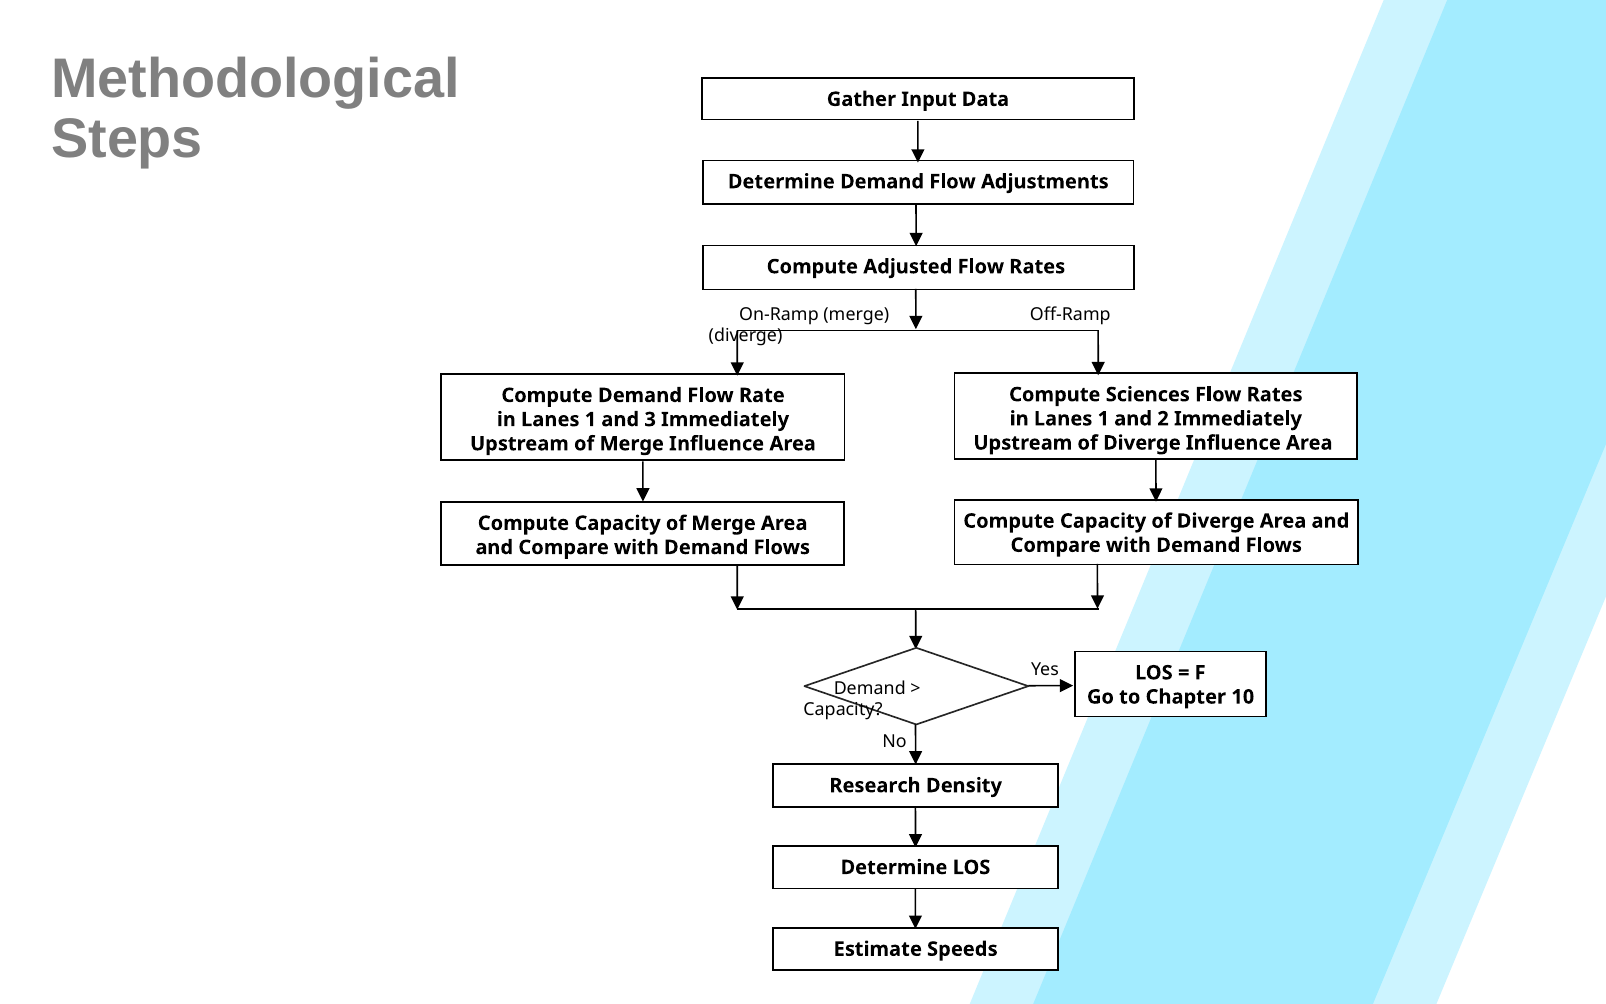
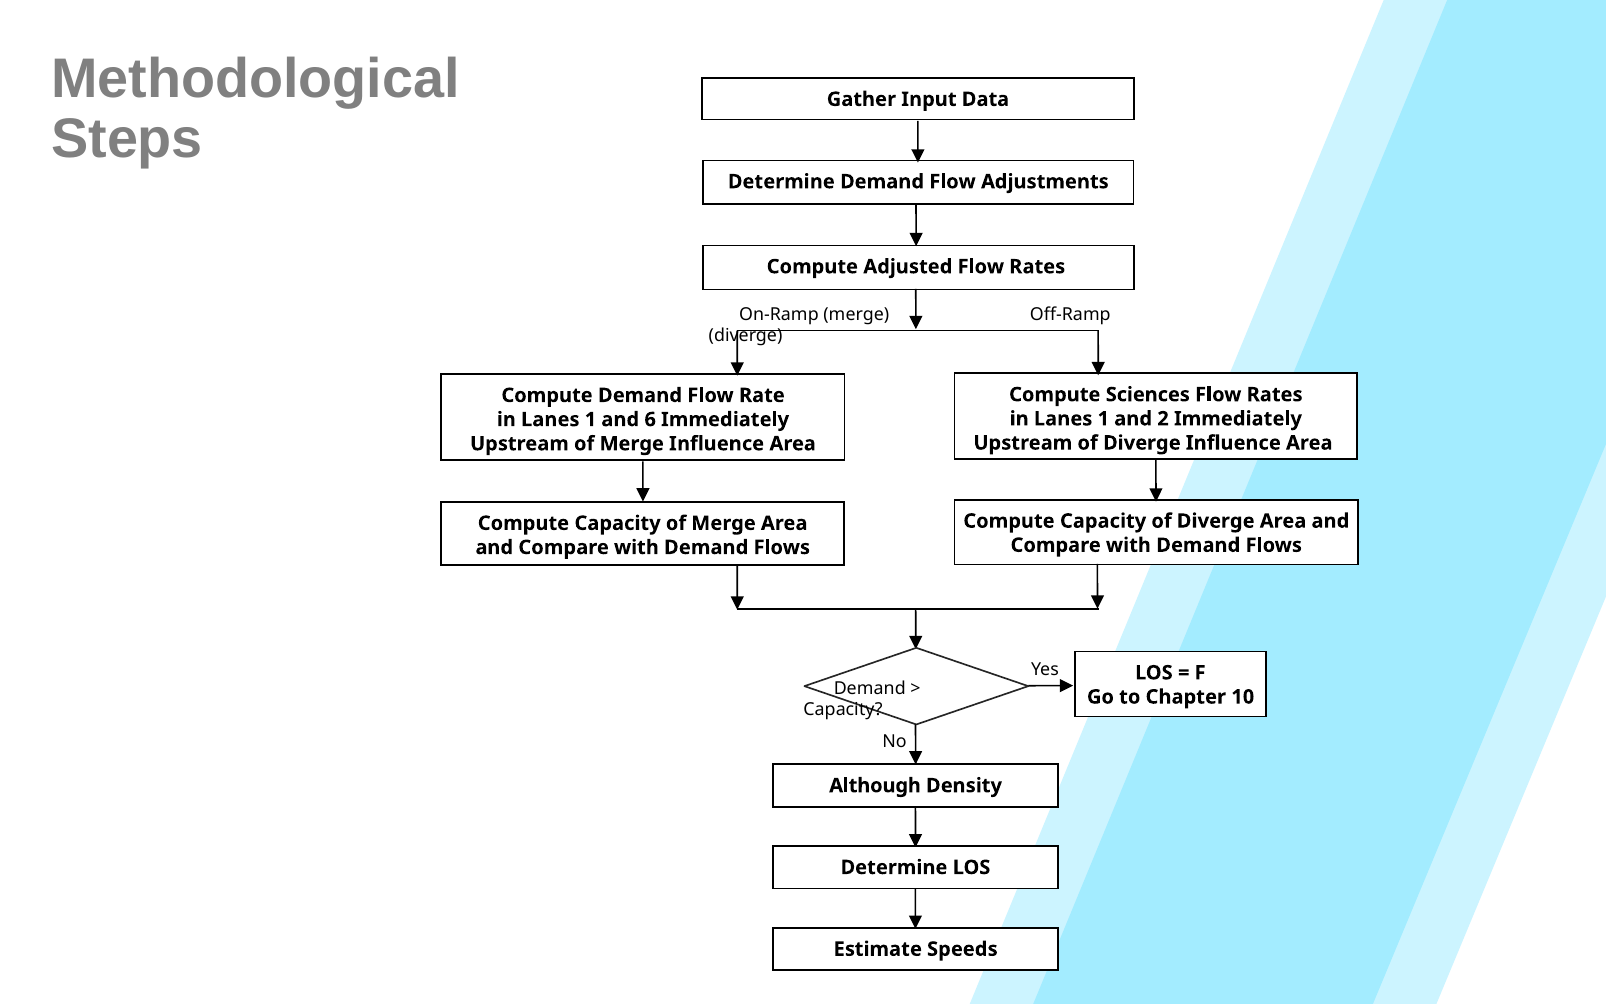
3: 3 -> 6
Research: Research -> Although
